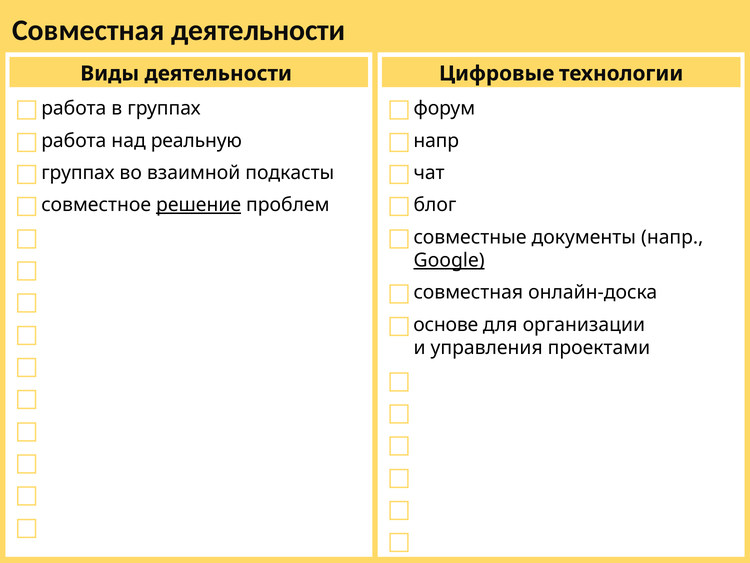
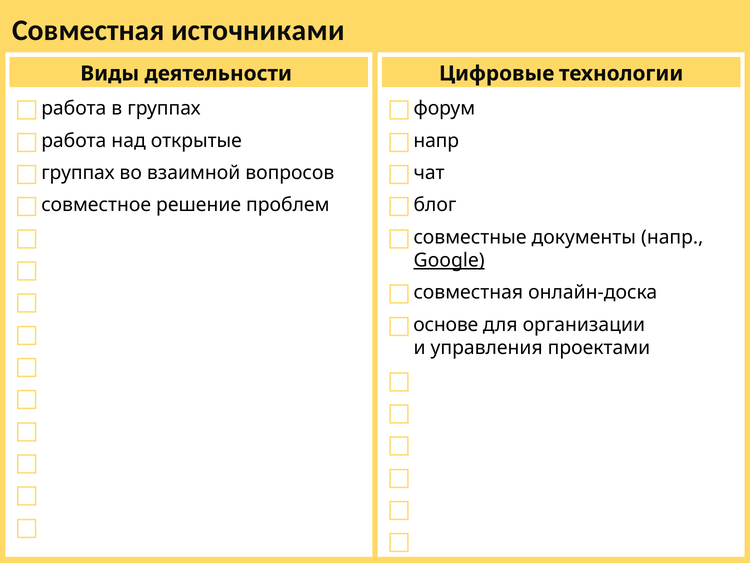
Совместная деятельности: деятельности -> источниками
реальную: реальную -> открытые
подкасты: подкасты -> вопросов
решение underline: present -> none
